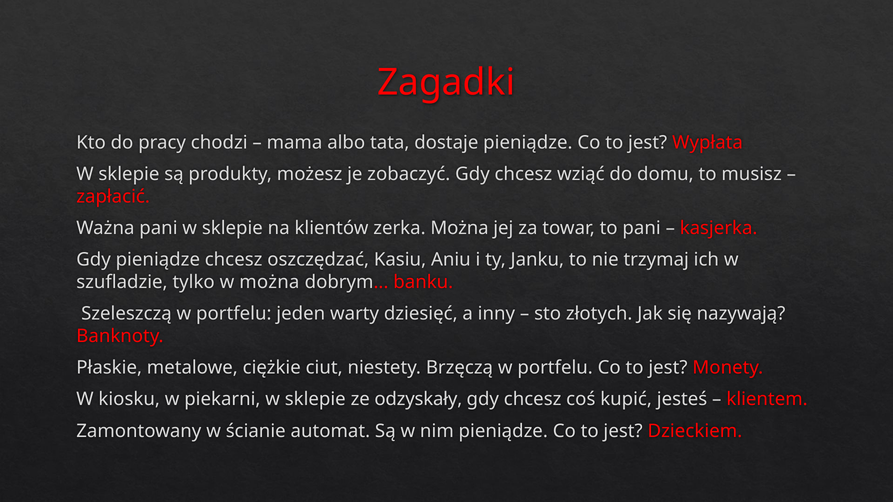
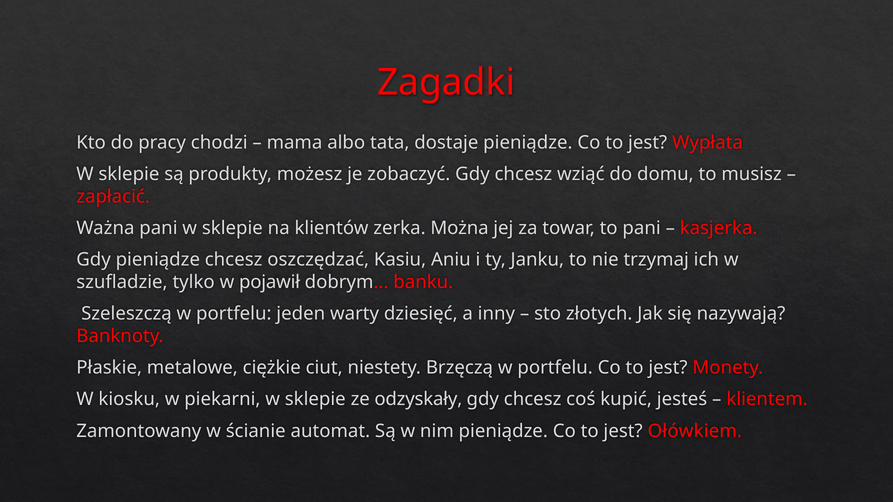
w można: można -> pojawił
Dzieckiem: Dzieckiem -> Ołówkiem
